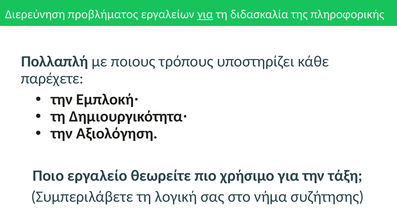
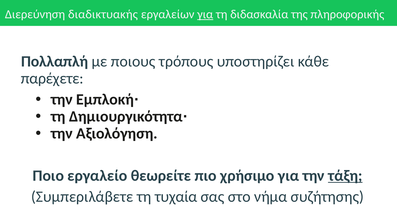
προβλήματος: προβλήματος -> διαδικτυακής
τάξη underline: none -> present
λογική: λογική -> τυχαία
